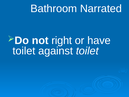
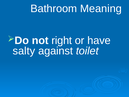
Narrated: Narrated -> Meaning
toilet at (24, 51): toilet -> salty
